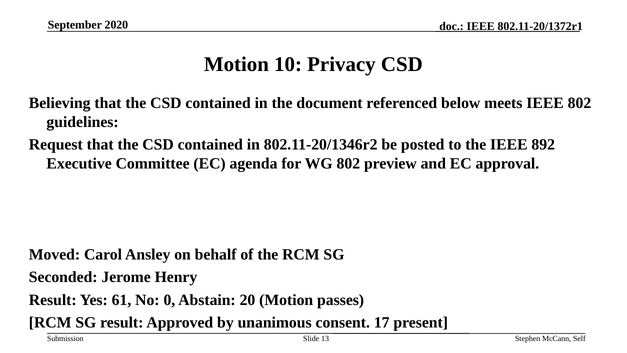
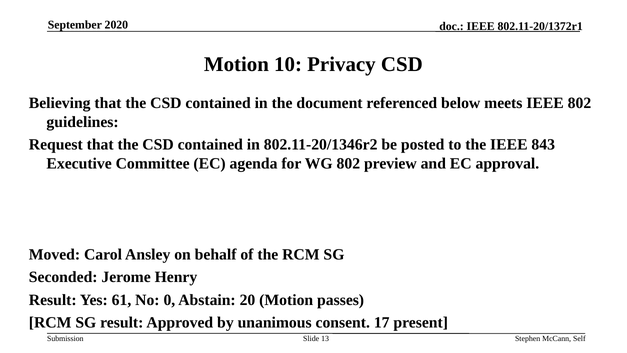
892: 892 -> 843
